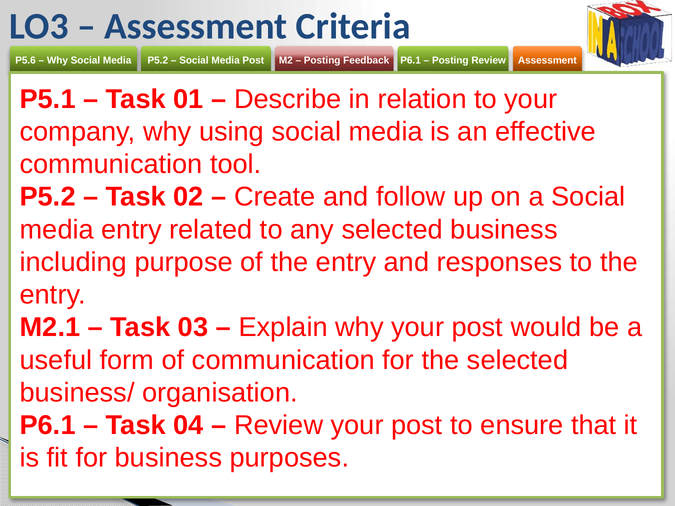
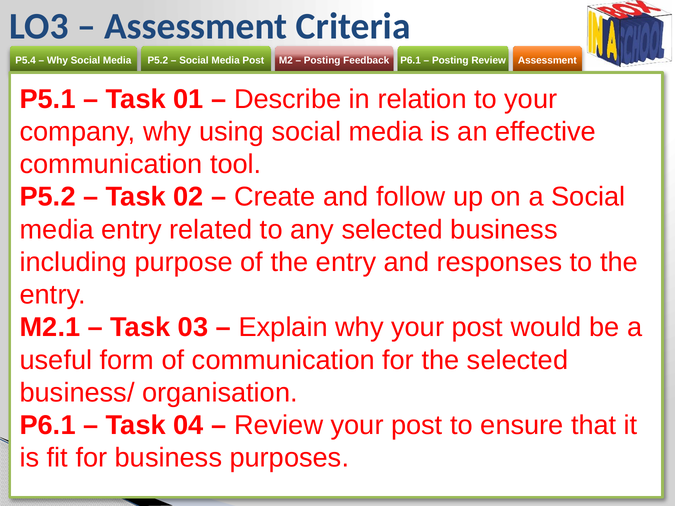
P5.6: P5.6 -> P5.4
